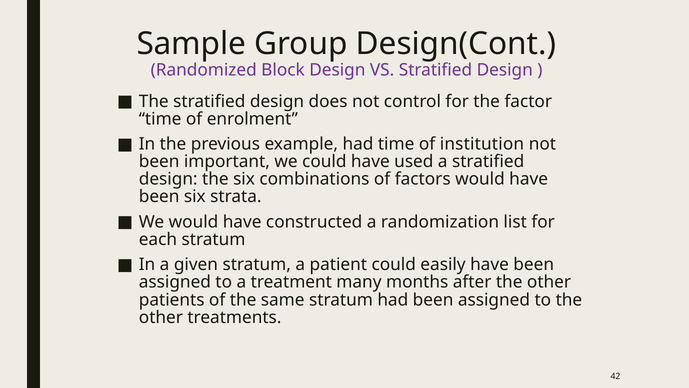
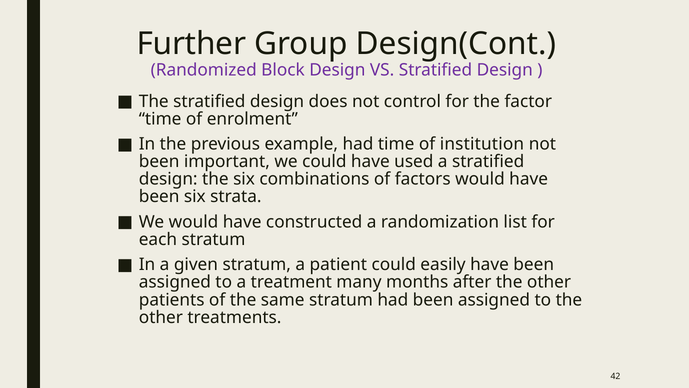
Sample: Sample -> Further
